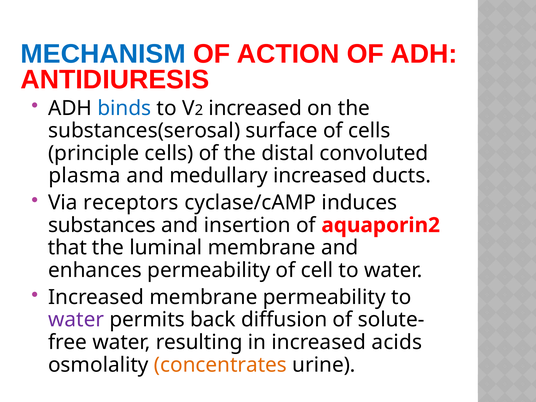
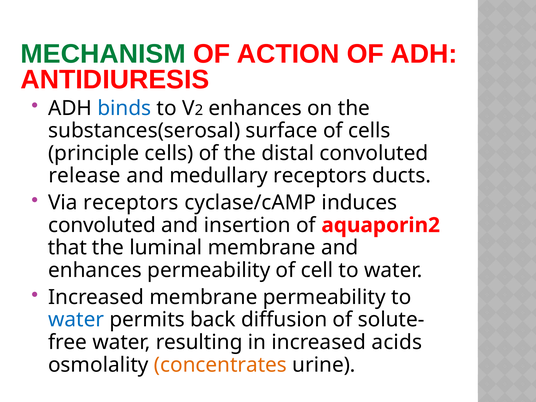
MECHANISM colour: blue -> green
increased at (255, 108): increased -> enhances
plasma: plasma -> release
medullary increased: increased -> receptors
substances at (102, 225): substances -> convoluted
water at (76, 320) colour: purple -> blue
